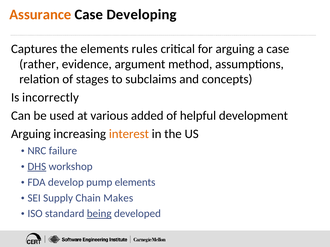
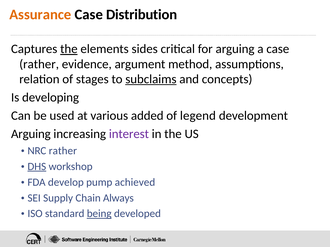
Developing: Developing -> Distribution
the at (69, 49) underline: none -> present
rules: rules -> sides
subclaims underline: none -> present
incorrectly: incorrectly -> developing
helpful: helpful -> legend
interest colour: orange -> purple
NRC failure: failure -> rather
pump elements: elements -> achieved
Makes: Makes -> Always
